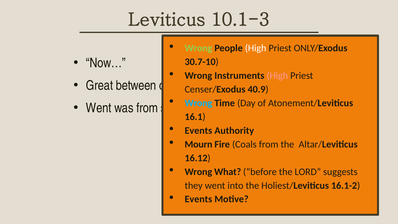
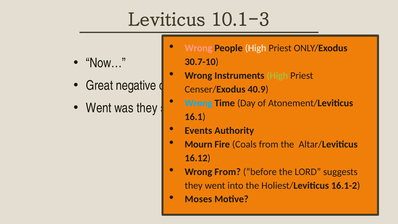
Wrong at (198, 48) colour: light green -> pink
High at (277, 76) colour: pink -> light green
between: between -> negative
was from: from -> they
Wrong What: What -> From
Events at (198, 199): Events -> Moses
